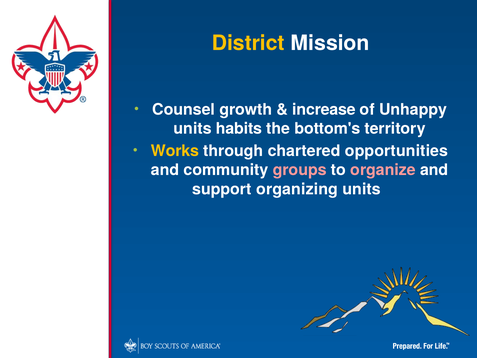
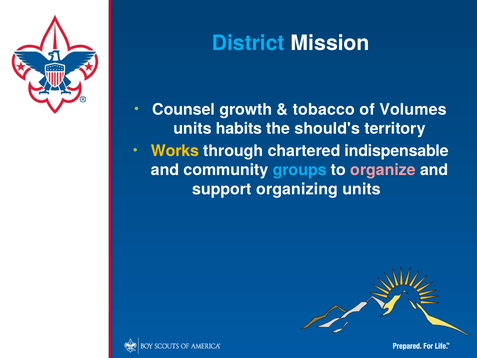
District colour: yellow -> light blue
increase: increase -> tobacco
Unhappy: Unhappy -> Volumes
bottom's: bottom's -> should's
opportunities: opportunities -> indispensable
groups colour: pink -> light blue
